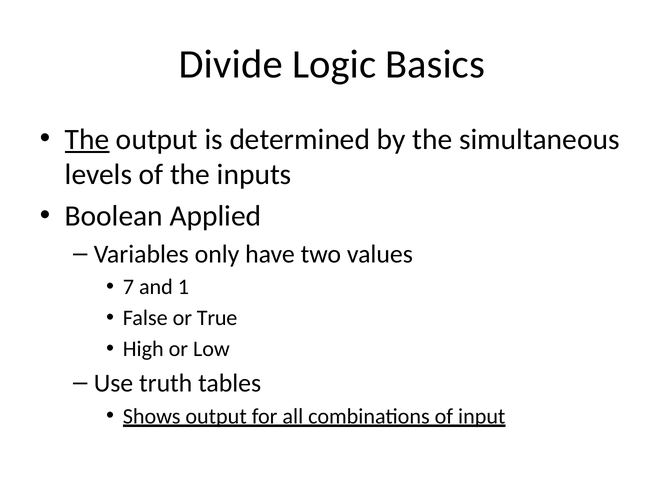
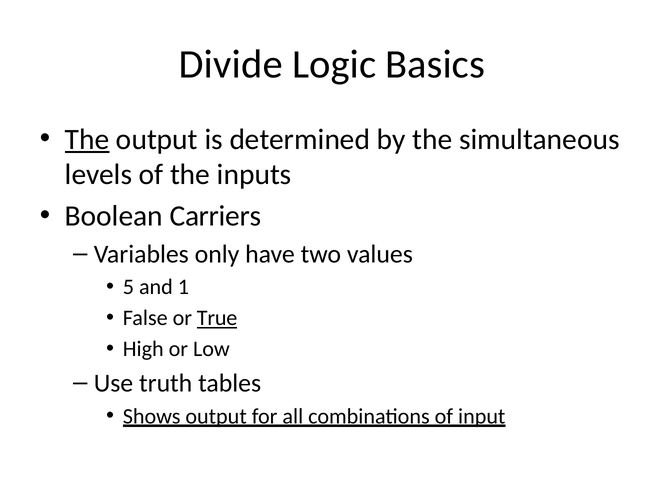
Applied: Applied -> Carriers
7: 7 -> 5
True underline: none -> present
